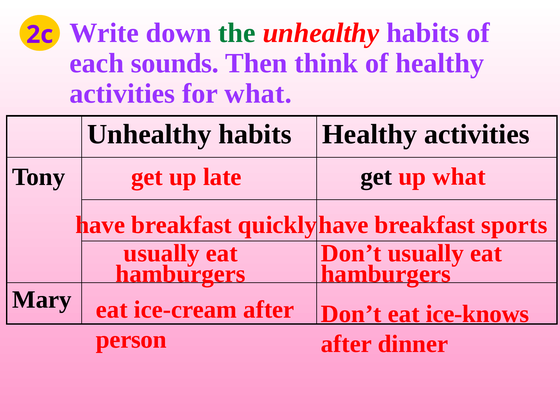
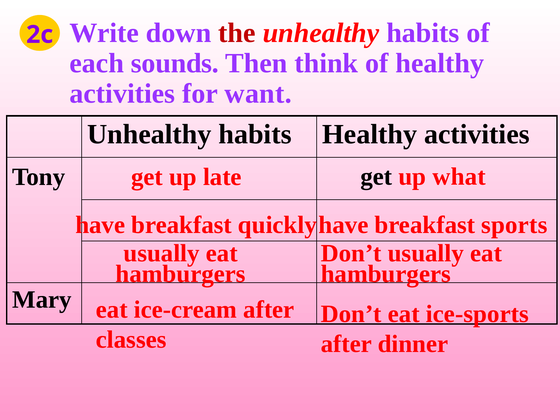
the colour: green -> red
for what: what -> want
ice-knows: ice-knows -> ice-sports
person: person -> classes
